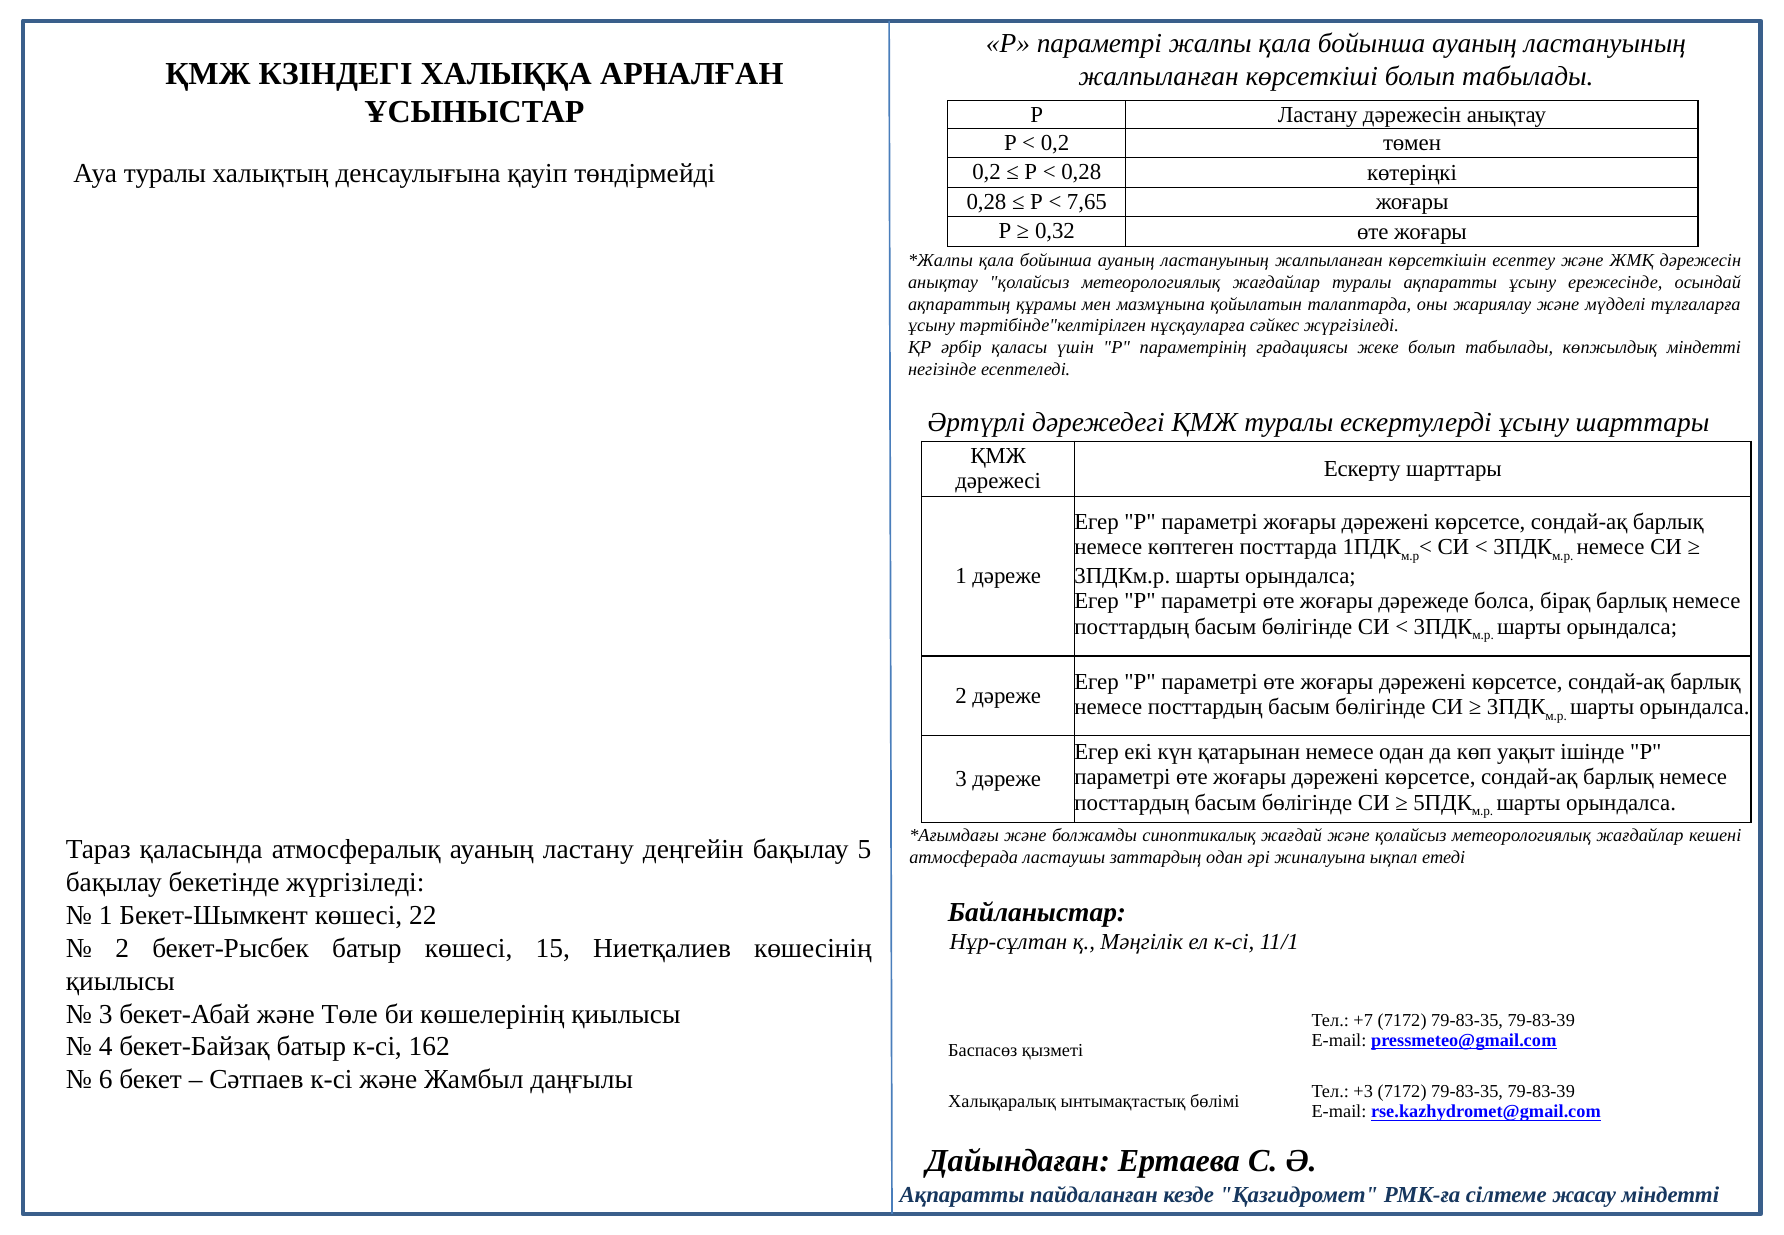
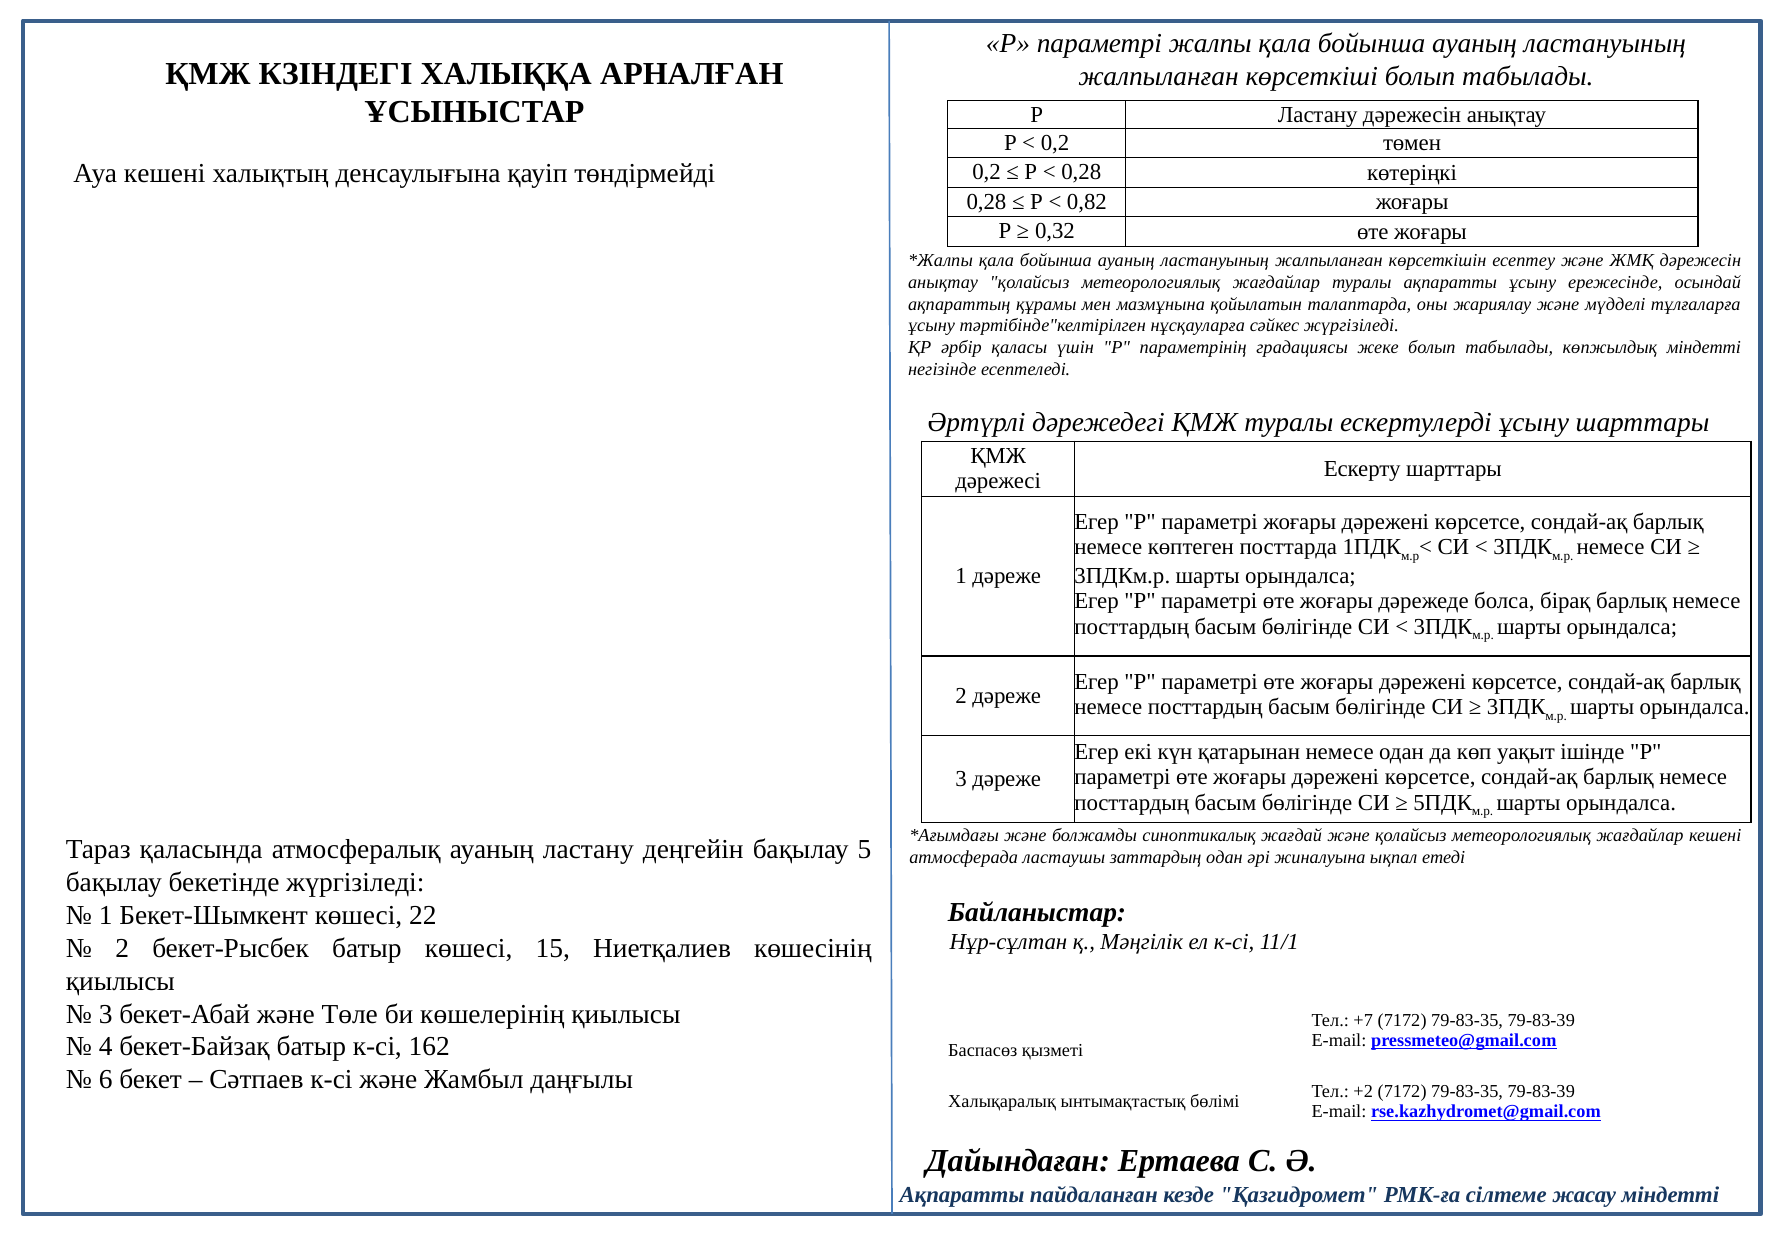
Ауа туралы: туралы -> кешені
7,65: 7,65 -> 0,82
+3: +3 -> +2
